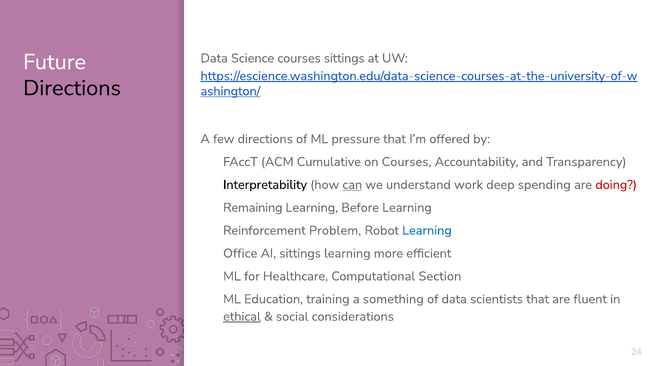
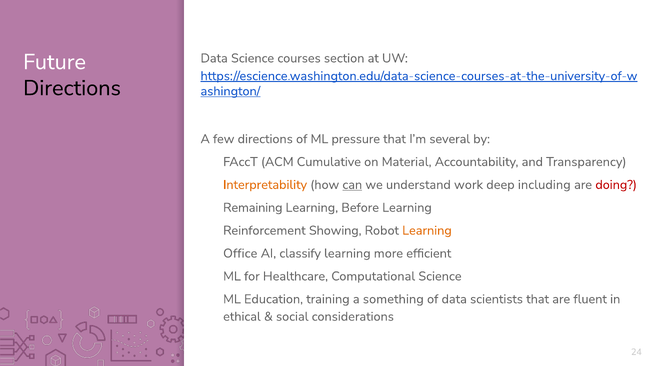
courses sittings: sittings -> section
offered: offered -> several
on Courses: Courses -> Material
Interpretability colour: black -> orange
spending: spending -> including
Problem: Problem -> Showing
Learning at (427, 231) colour: blue -> orange
AI sittings: sittings -> classify
Computational Section: Section -> Science
ethical underline: present -> none
